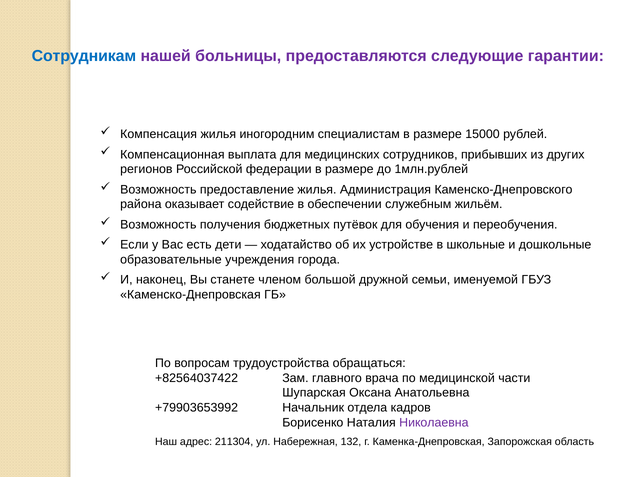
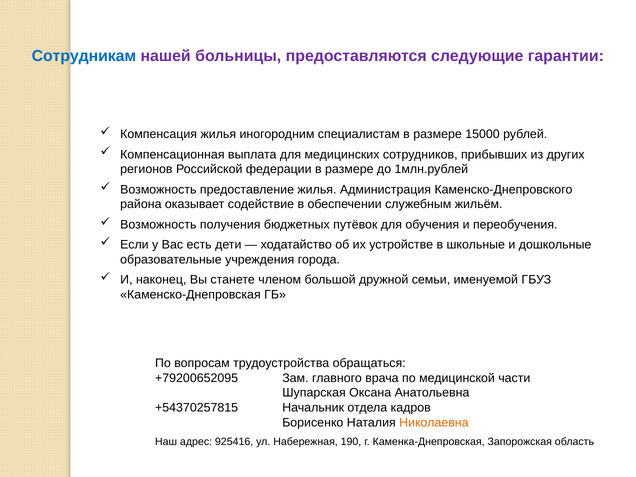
+82564037422: +82564037422 -> +79200652095
+79903653992: +79903653992 -> +54370257815
Николаевна colour: purple -> orange
211304: 211304 -> 925416
132: 132 -> 190
